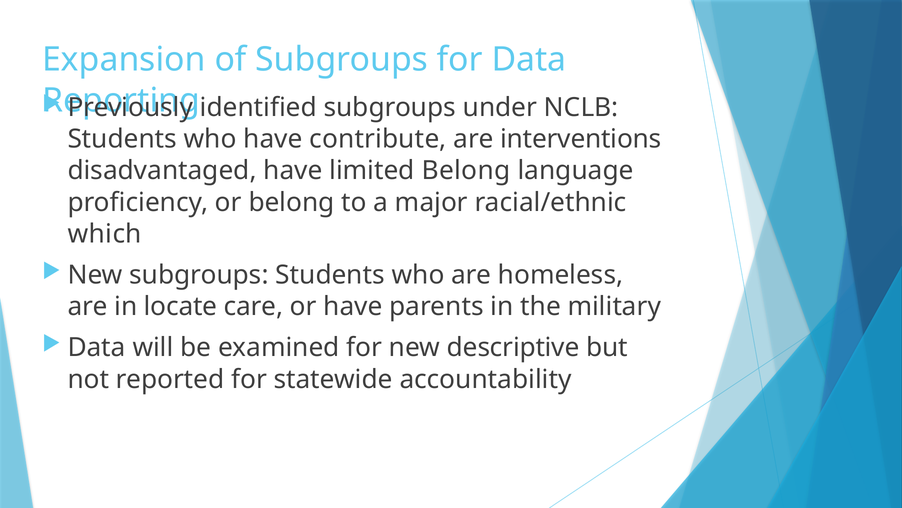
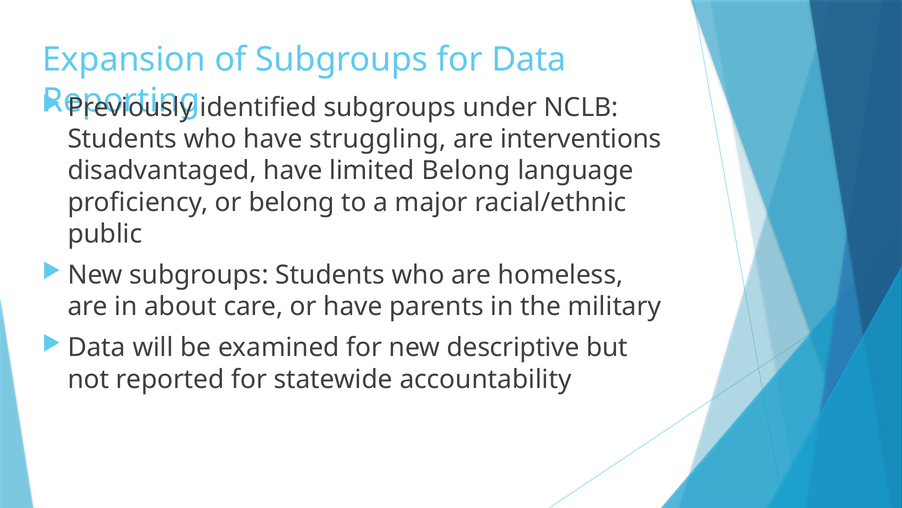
contribute: contribute -> struggling
which: which -> public
locate: locate -> about
